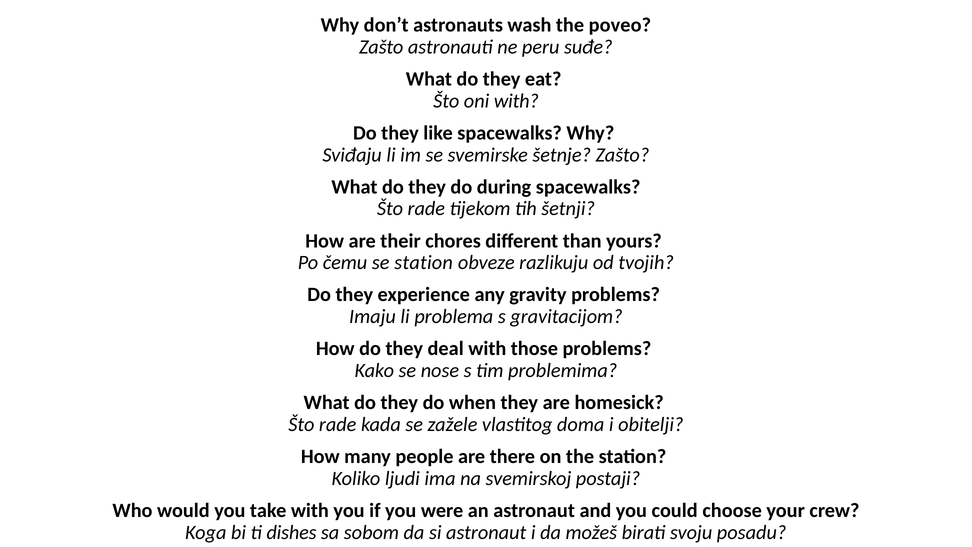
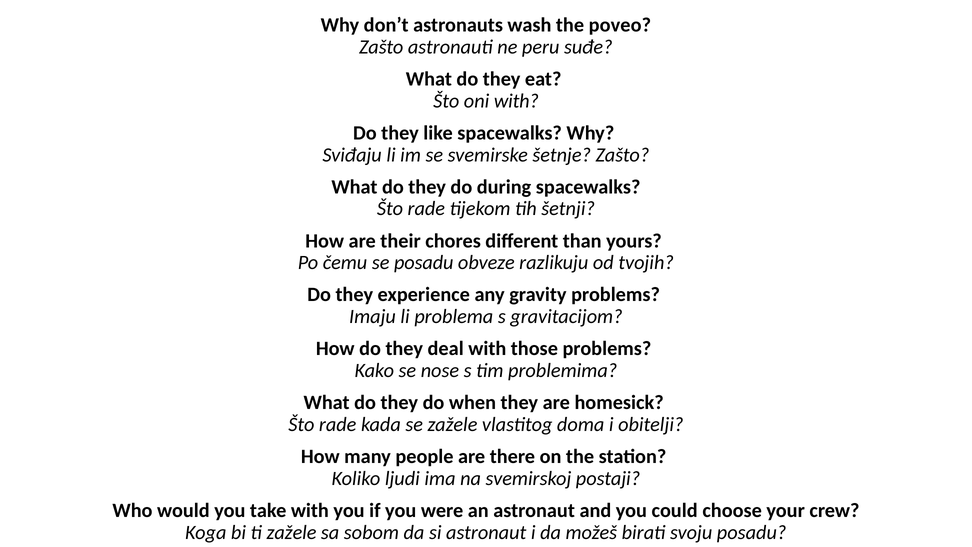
se station: station -> posadu
ti dishes: dishes -> zažele
